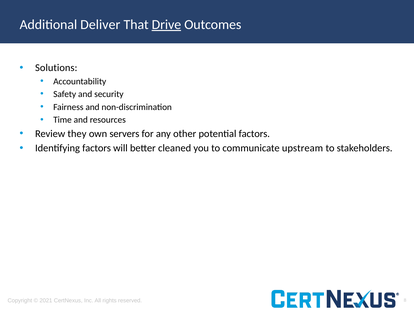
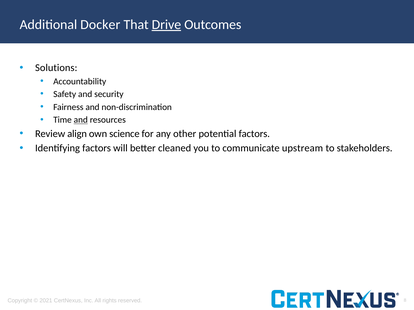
Deliver: Deliver -> Docker
and at (81, 120) underline: none -> present
they: they -> align
servers: servers -> science
